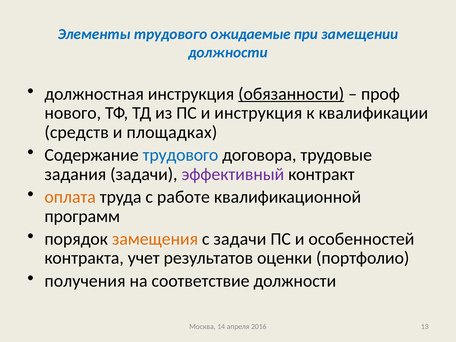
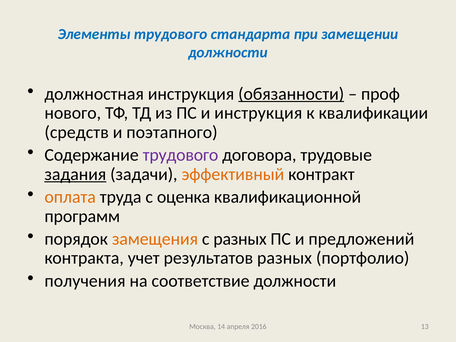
ожидаемые: ожидаемые -> стандарта
площадках: площадках -> поэтапного
трудового at (181, 155) colour: blue -> purple
задания underline: none -> present
эффективный colour: purple -> orange
работе: работе -> оценка
с задачи: задачи -> разных
особенностей: особенностей -> предложений
результатов оценки: оценки -> разных
